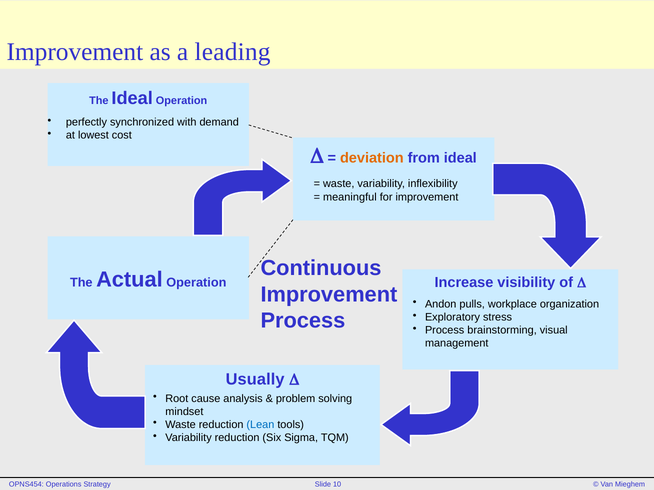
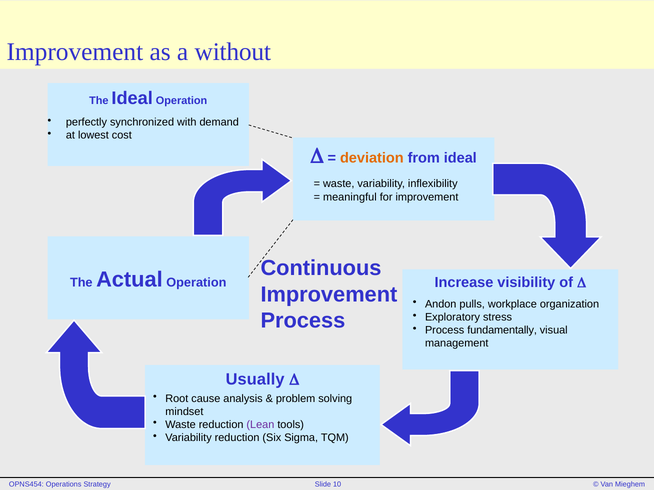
leading: leading -> without
brainstorming: brainstorming -> fundamentally
Lean colour: blue -> purple
